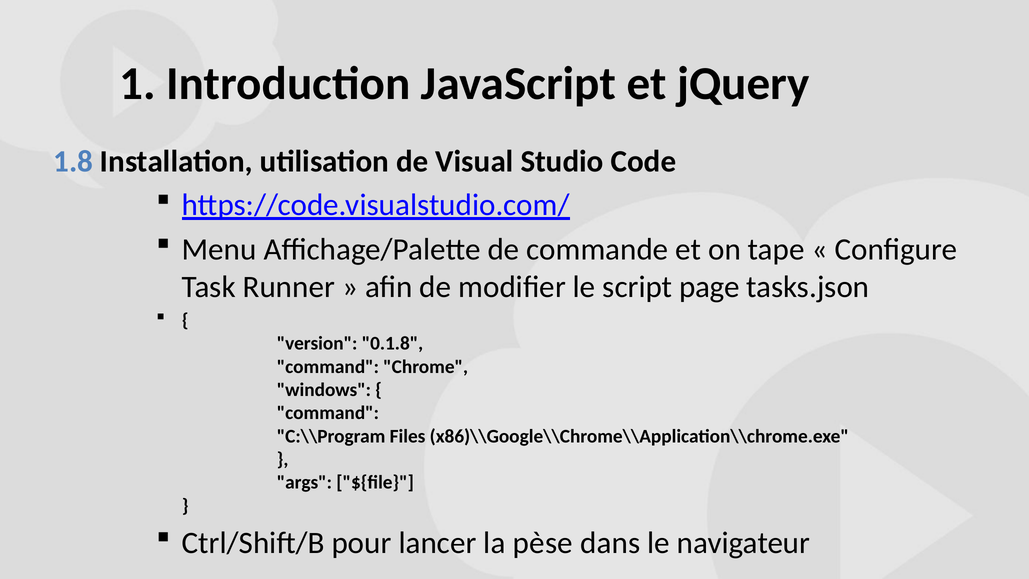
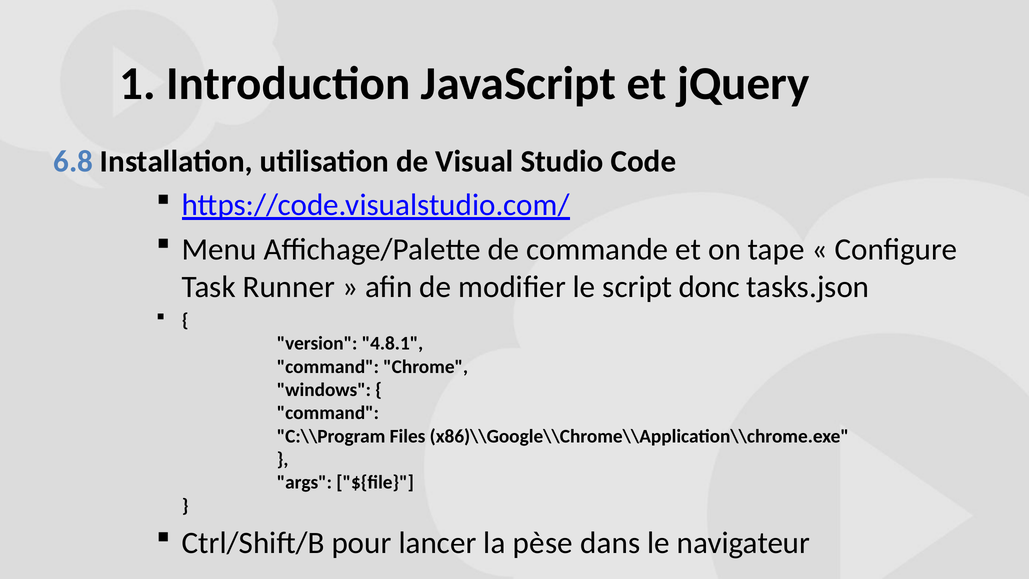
1.8: 1.8 -> 6.8
page: page -> donc
0.1.8: 0.1.8 -> 4.8.1
